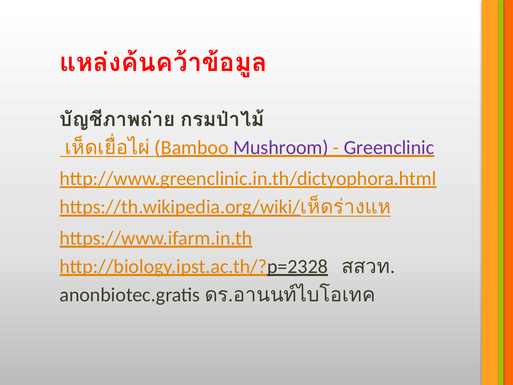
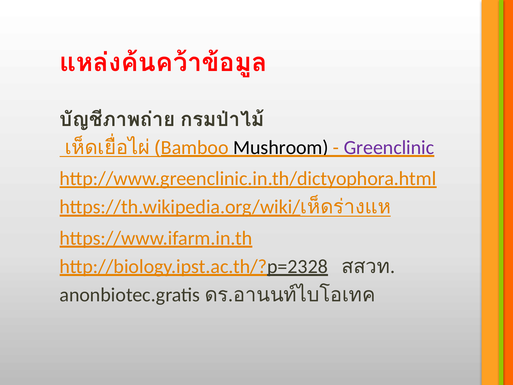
Mushroom colour: purple -> black
